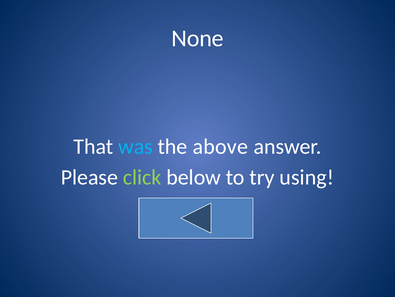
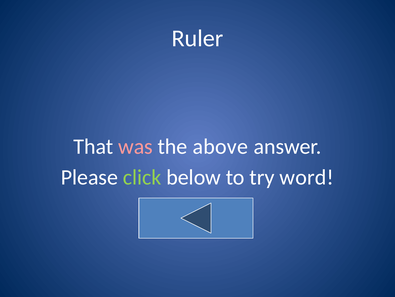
None: None -> Ruler
was colour: light blue -> pink
using: using -> word
